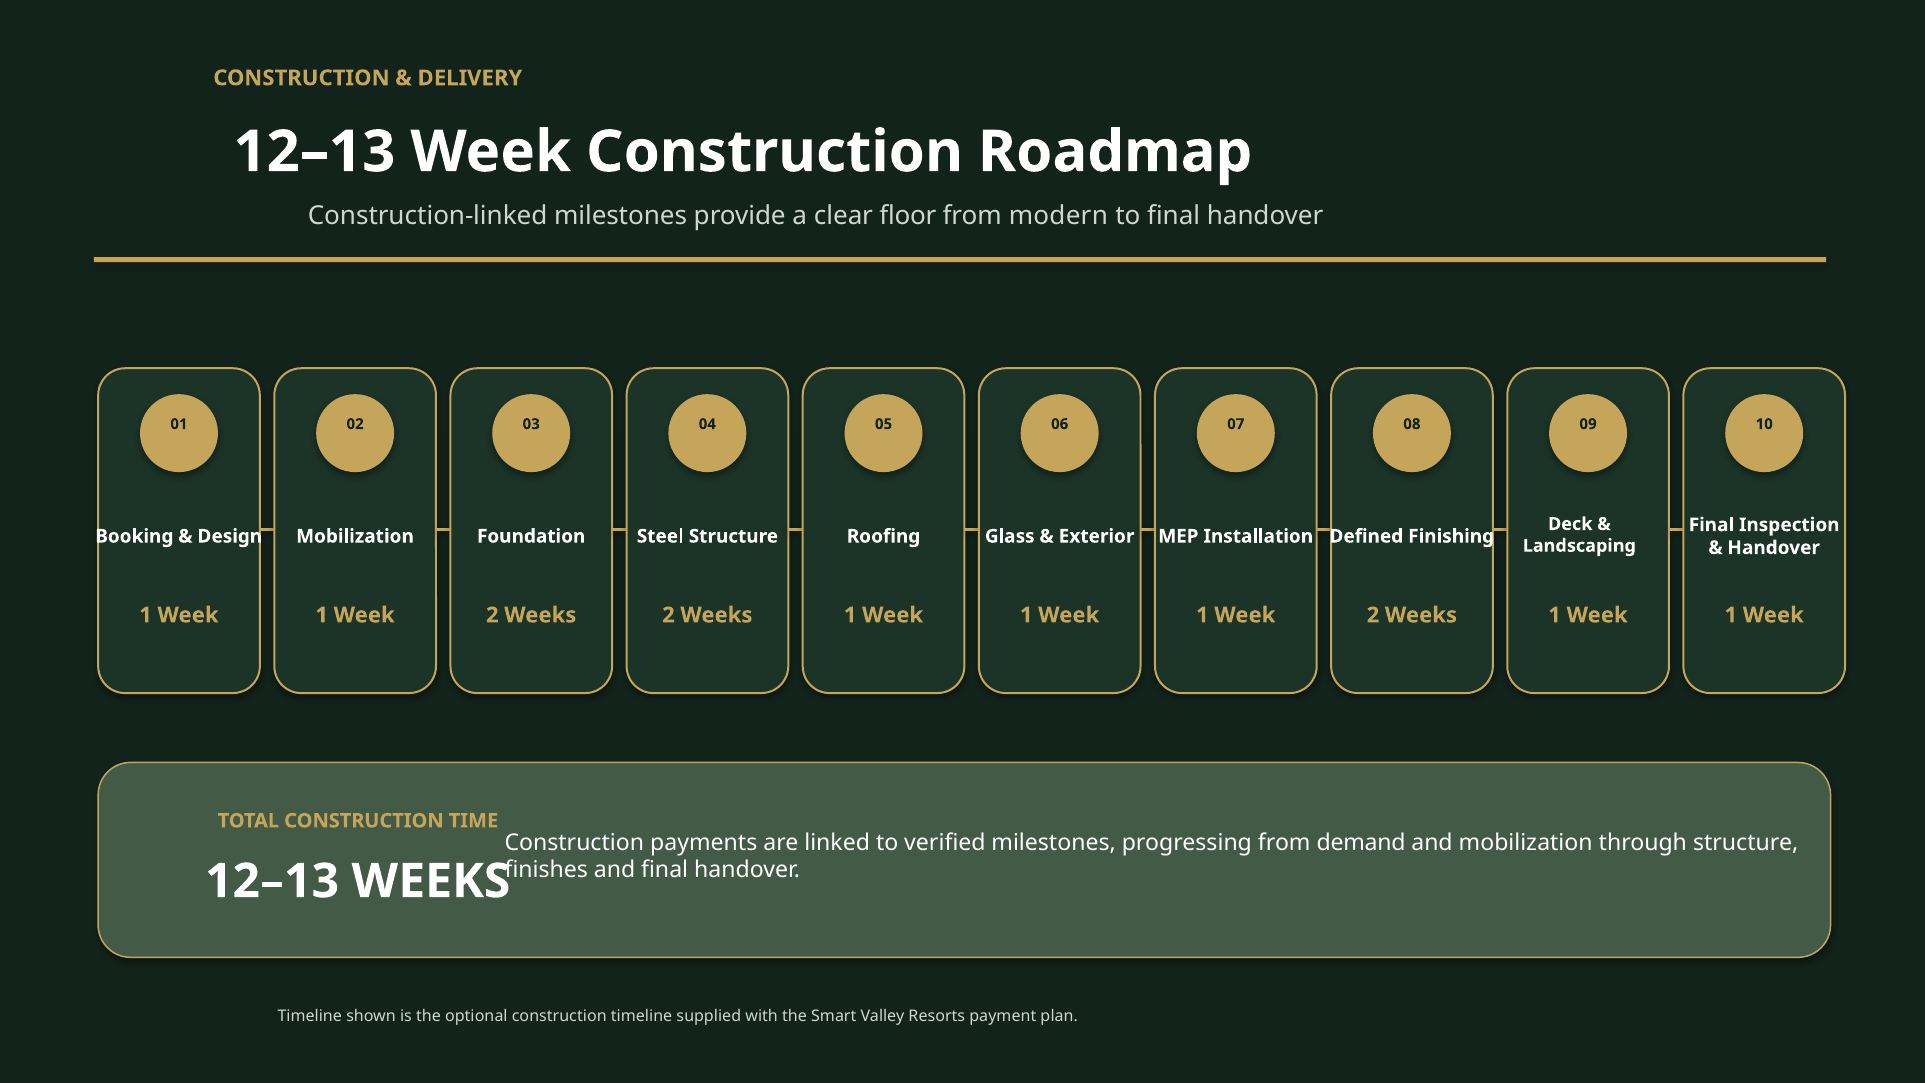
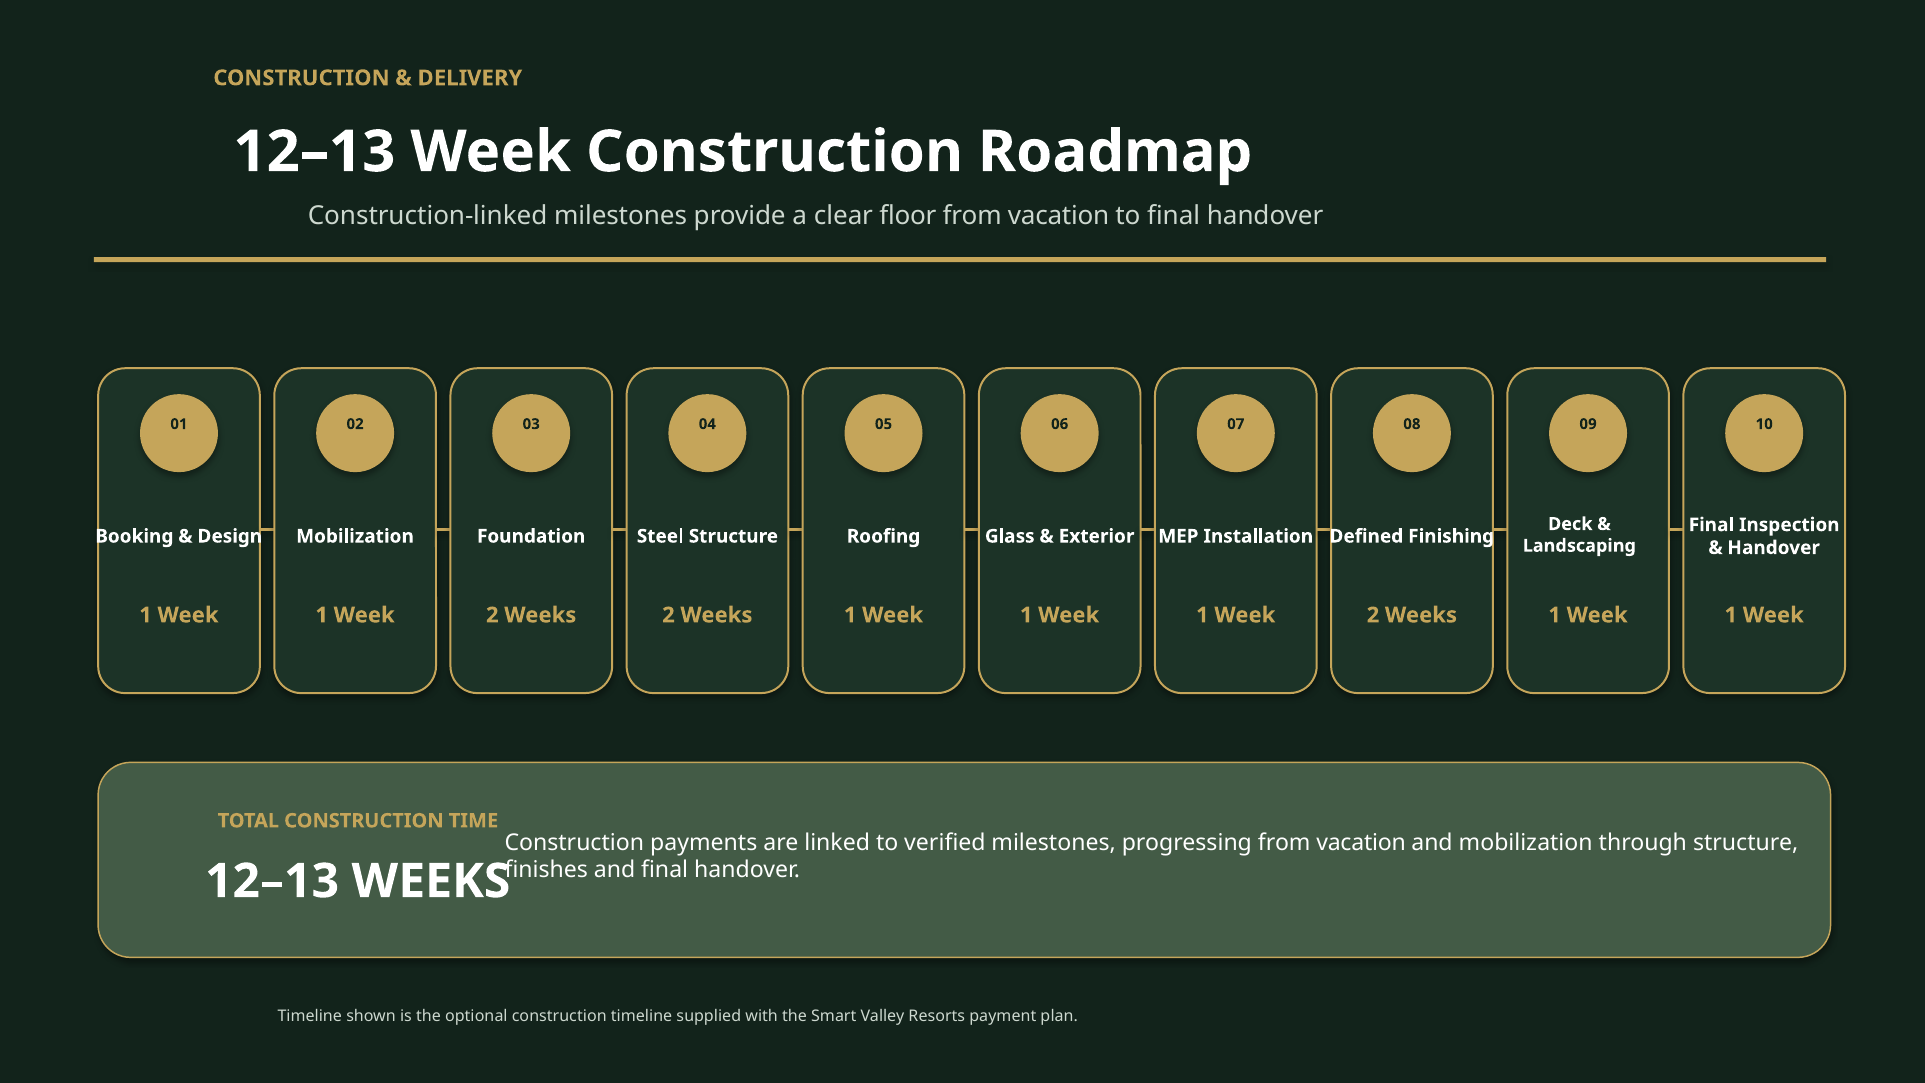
modern at (1058, 215): modern -> vacation
progressing from demand: demand -> vacation
